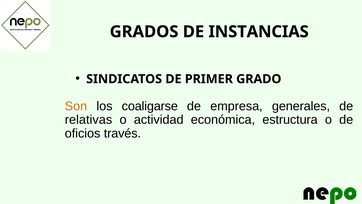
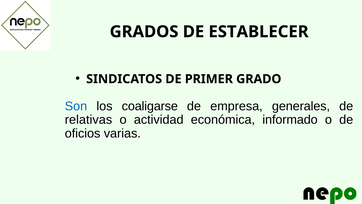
INSTANCIAS: INSTANCIAS -> ESTABLECER
Son colour: orange -> blue
estructura: estructura -> informado
través: través -> varias
